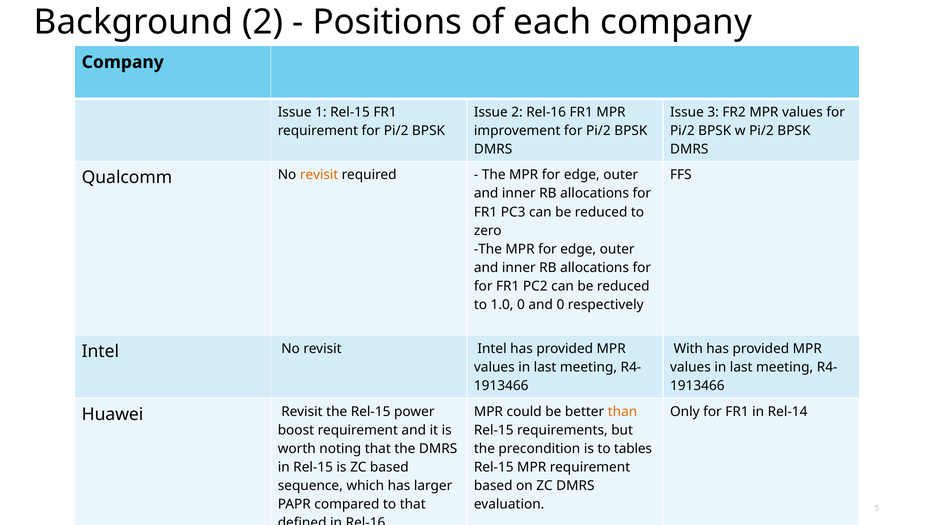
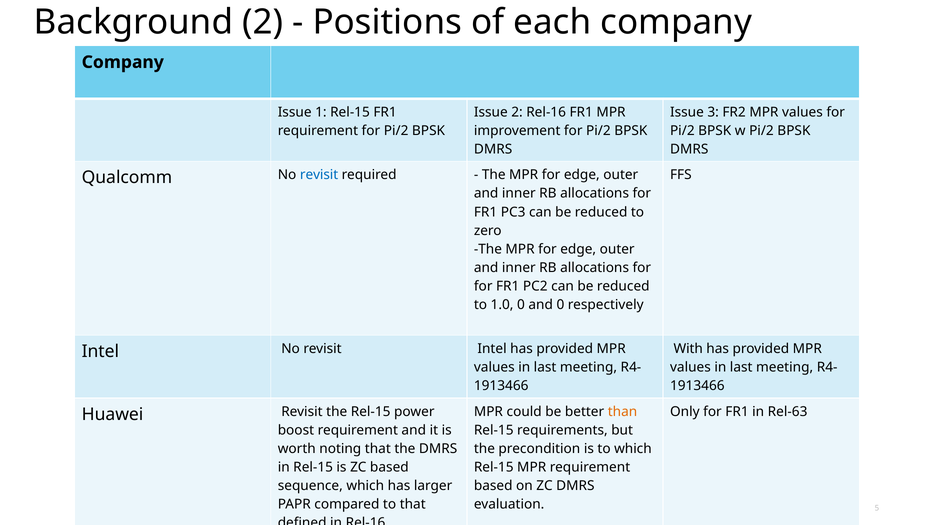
revisit at (319, 175) colour: orange -> blue
Rel-14: Rel-14 -> Rel-63
to tables: tables -> which
